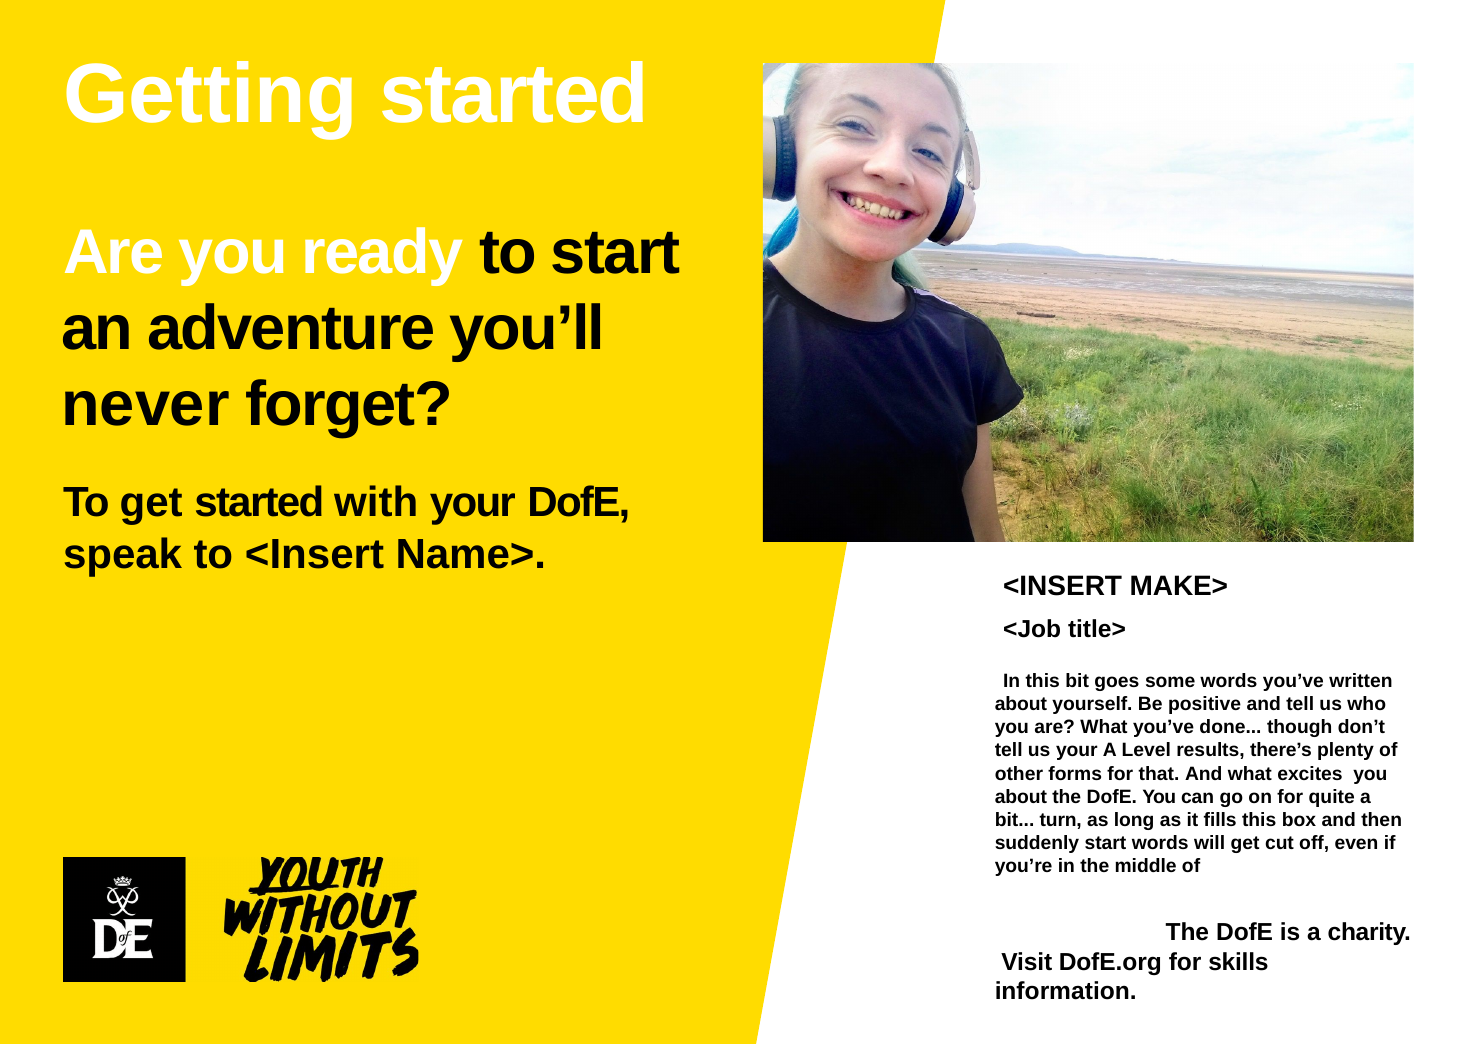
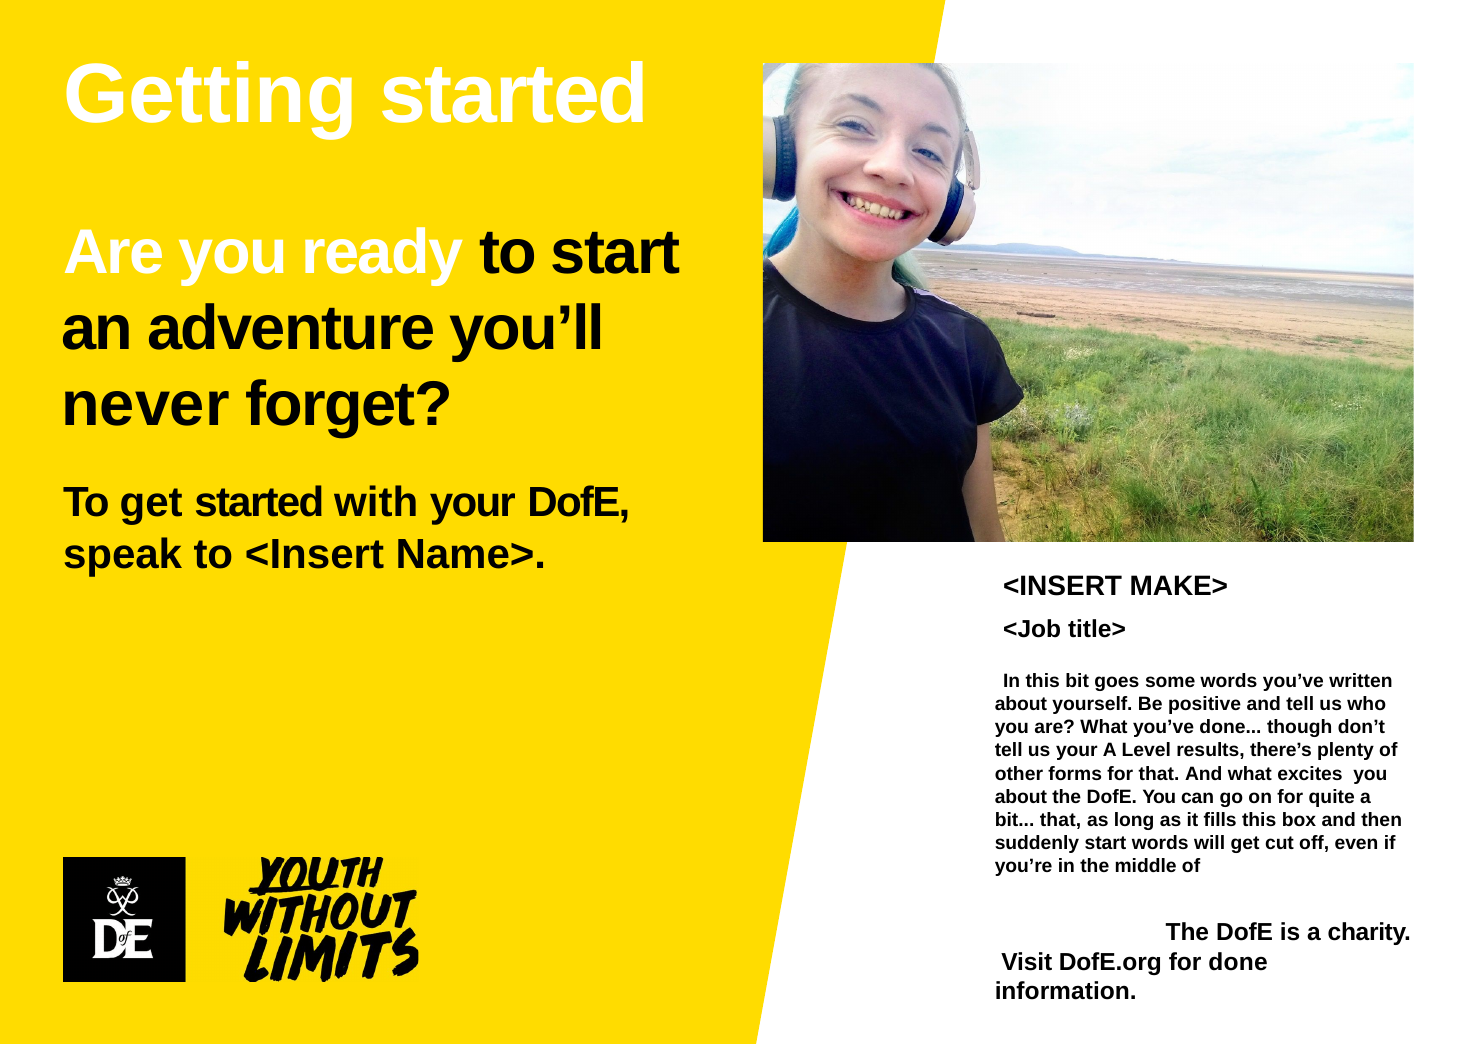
bit turn: turn -> that
for skills: skills -> done
